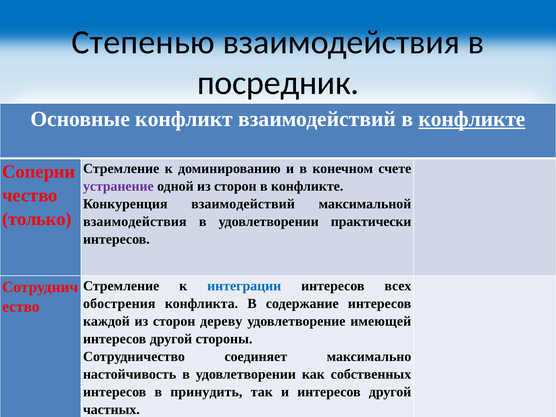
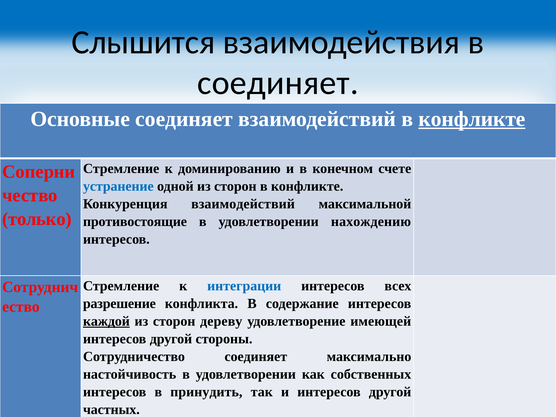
Степенью: Степенью -> Слышится
посредник at (278, 83): посредник -> соединяет
Основные конфликт: конфликт -> соединяет
устранение colour: purple -> blue
взаимодействия at (135, 222): взаимодействия -> противостоящие
практически: практически -> нахождению
обострения: обострения -> разрешение
каждой underline: none -> present
